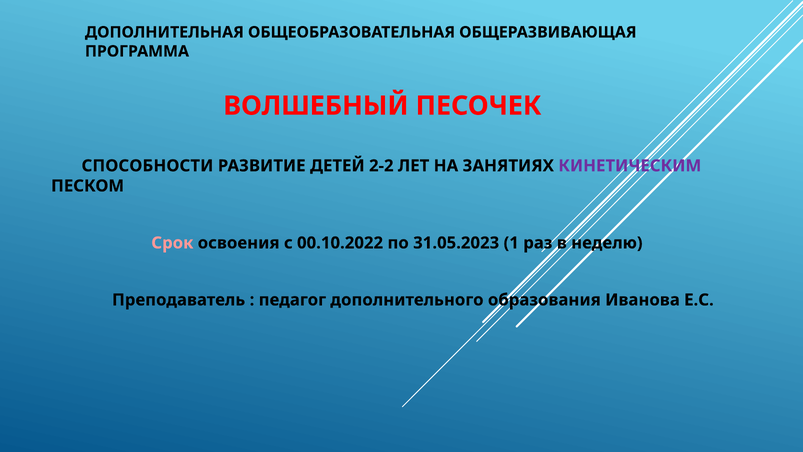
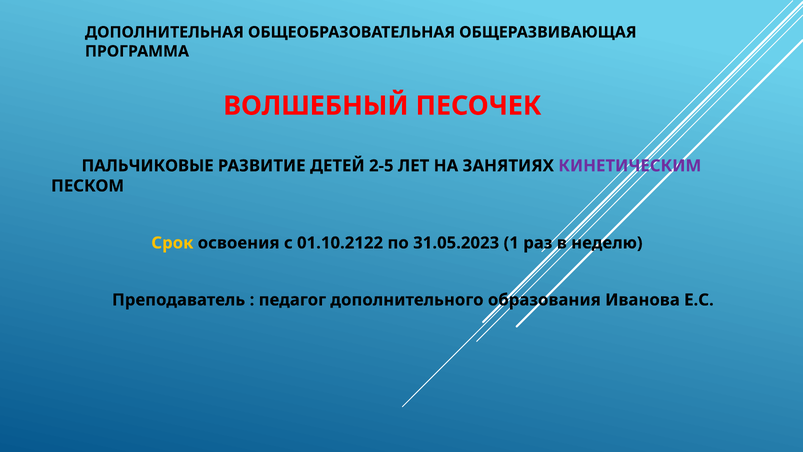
СПОСОБНОСТИ: СПОСОБНОСТИ -> ПАЛЬЧИКОВЫЕ
2-2: 2-2 -> 2-5
Срок colour: pink -> yellow
00.10.2022: 00.10.2022 -> 01.10.2122
